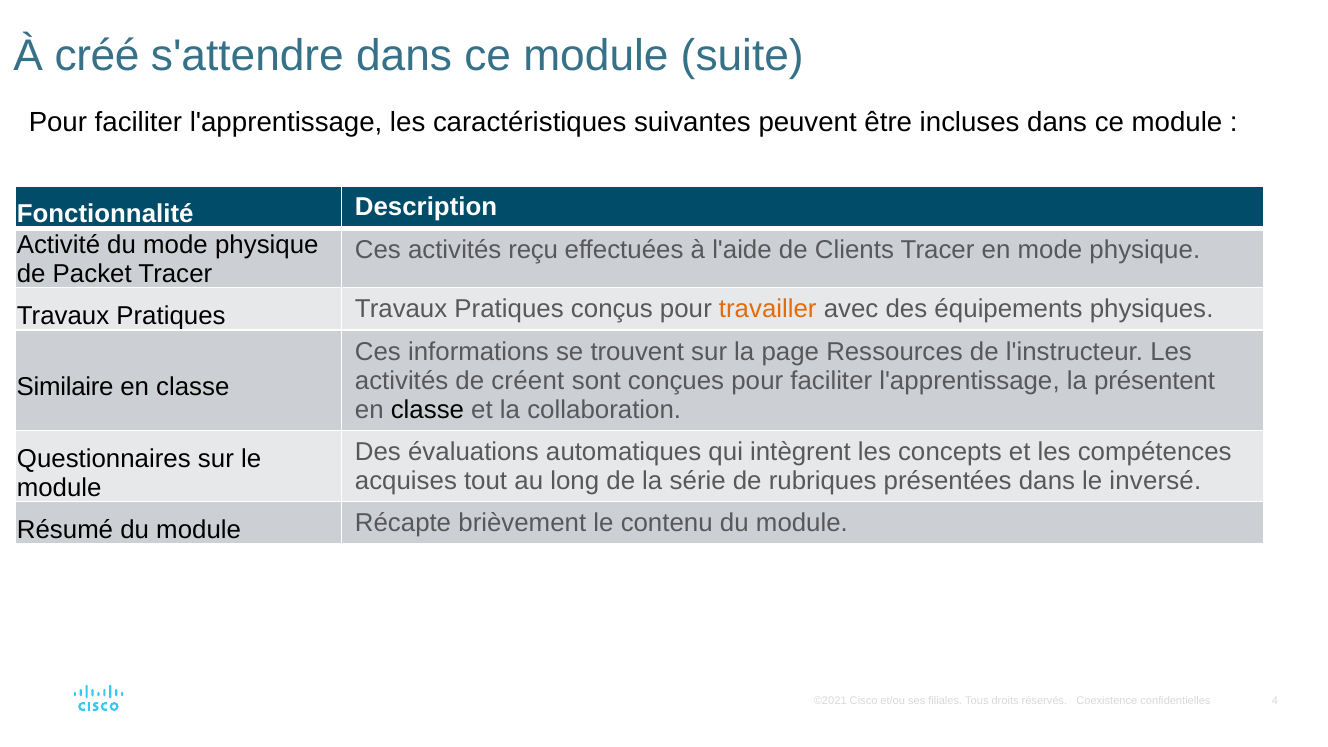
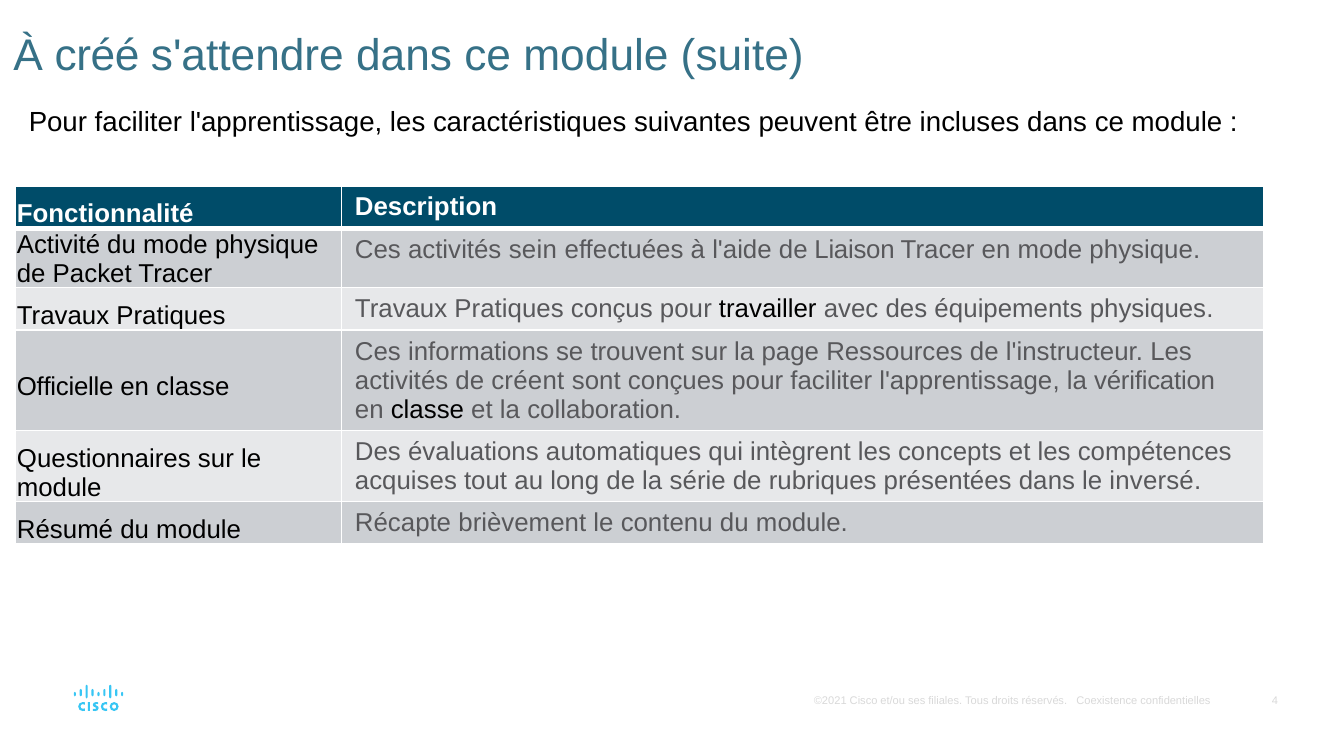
reçu: reçu -> sein
Clients: Clients -> Liaison
travailler colour: orange -> black
présentent: présentent -> vérification
Similaire: Similaire -> Officielle
